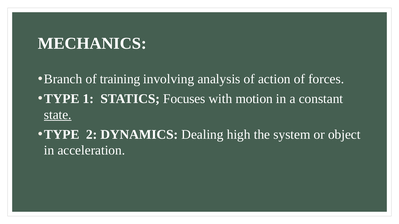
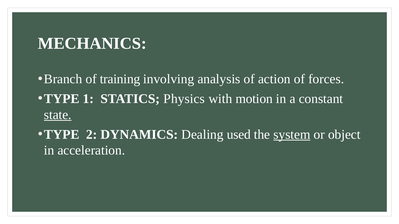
Focuses: Focuses -> Physics
high: high -> used
system underline: none -> present
